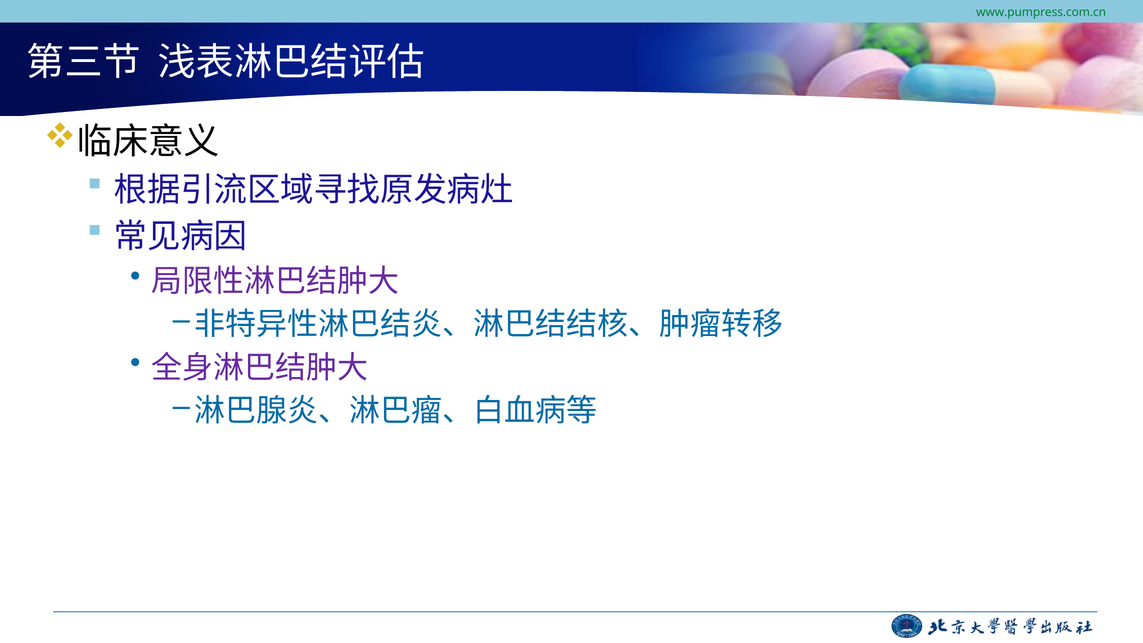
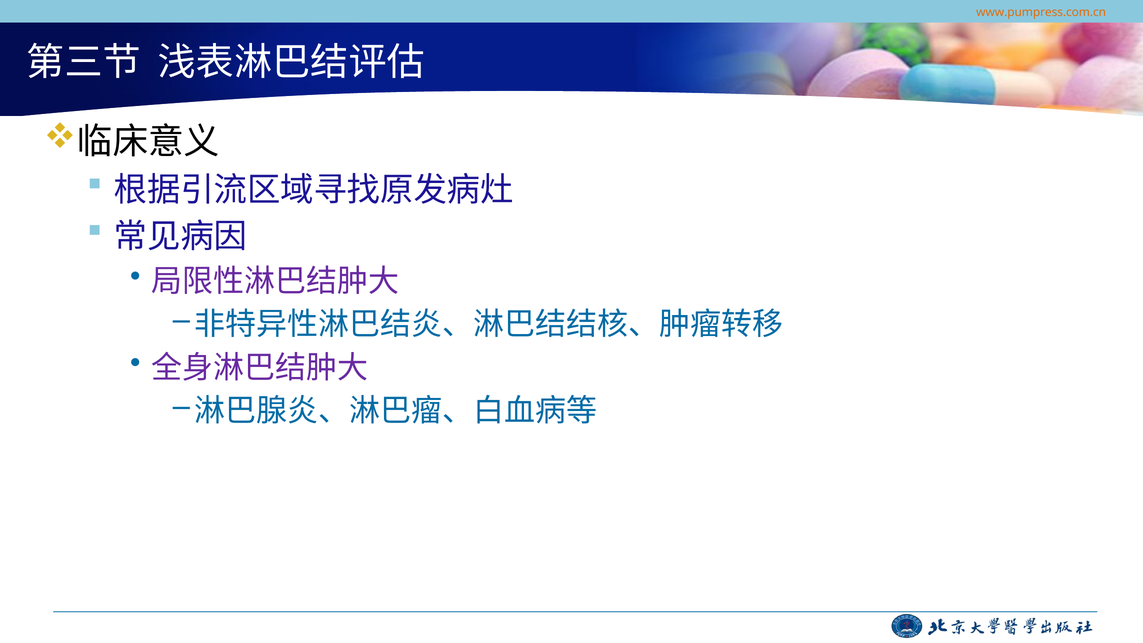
www.pumpress.com.cn colour: green -> orange
